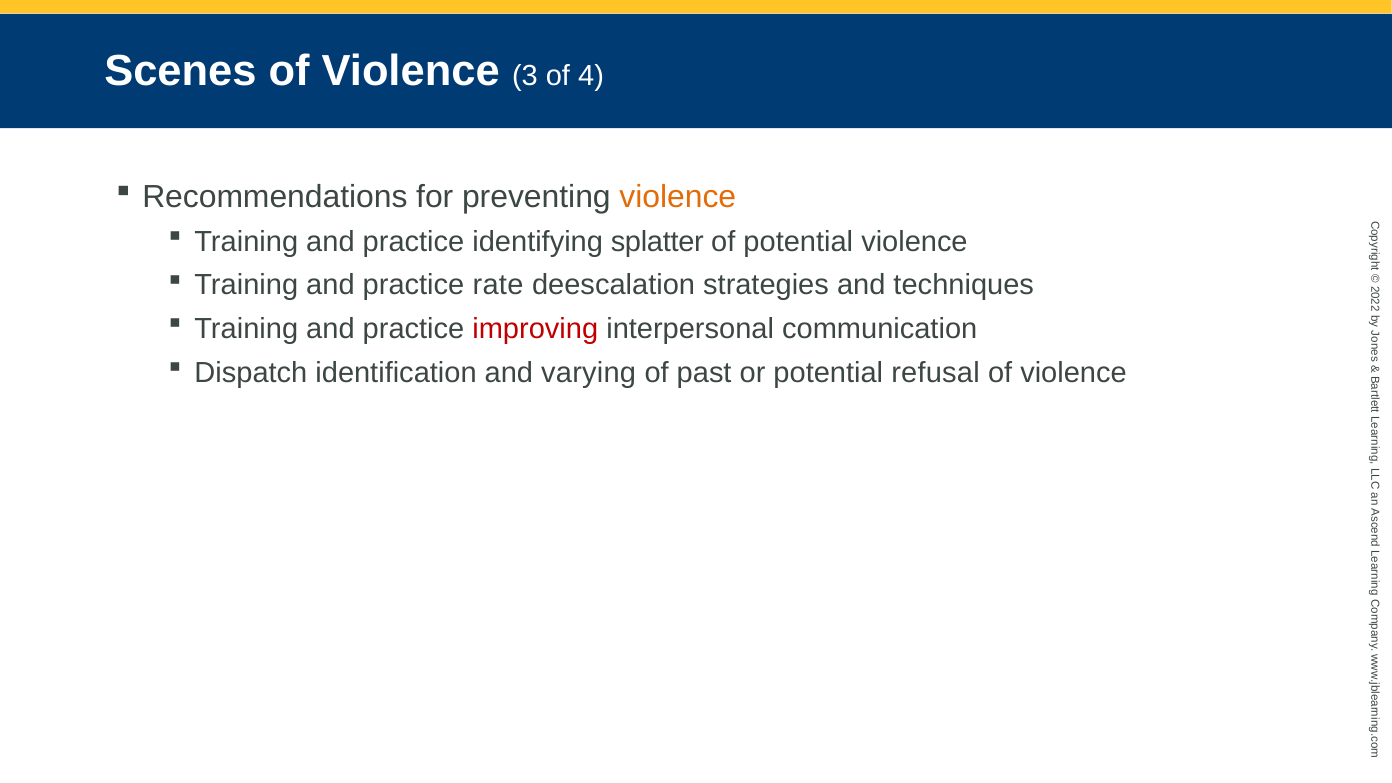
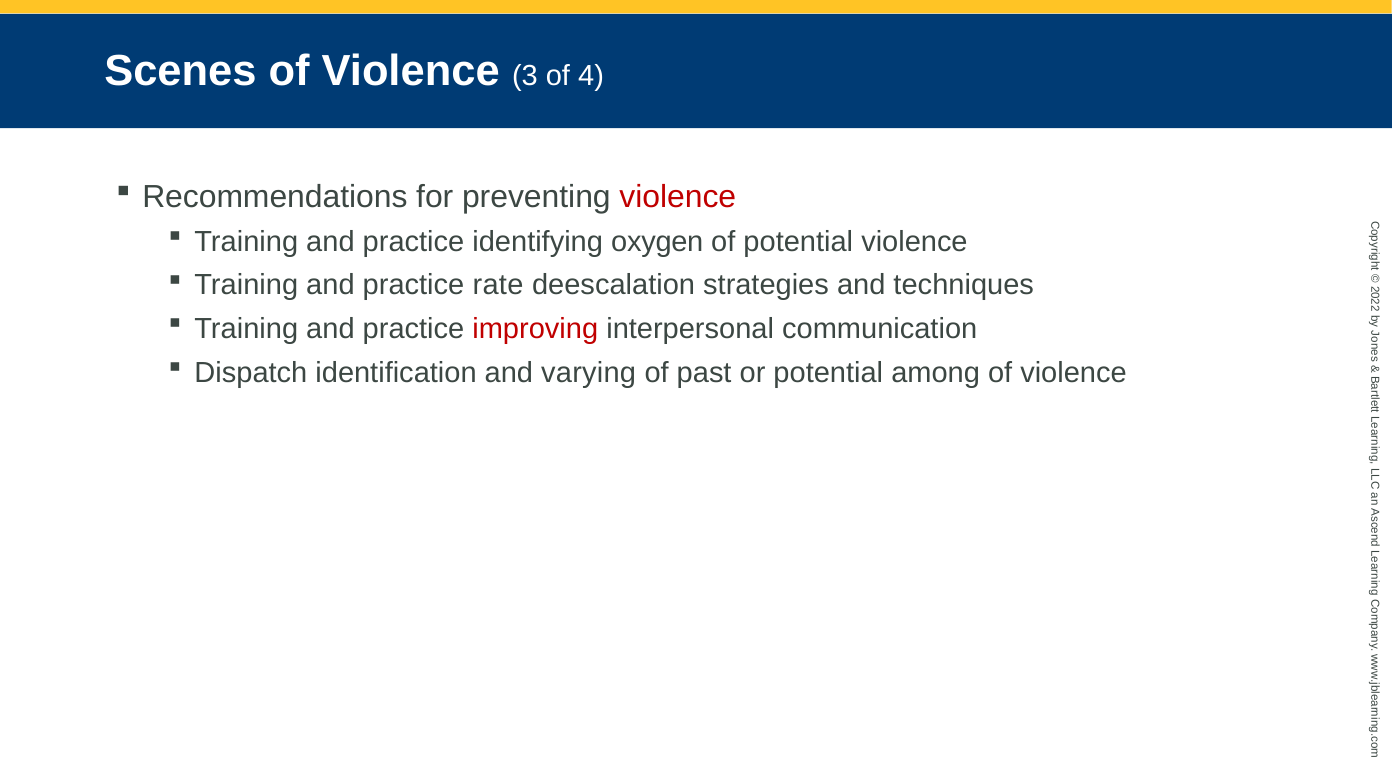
violence at (678, 197) colour: orange -> red
splatter: splatter -> oxygen
refusal: refusal -> among
